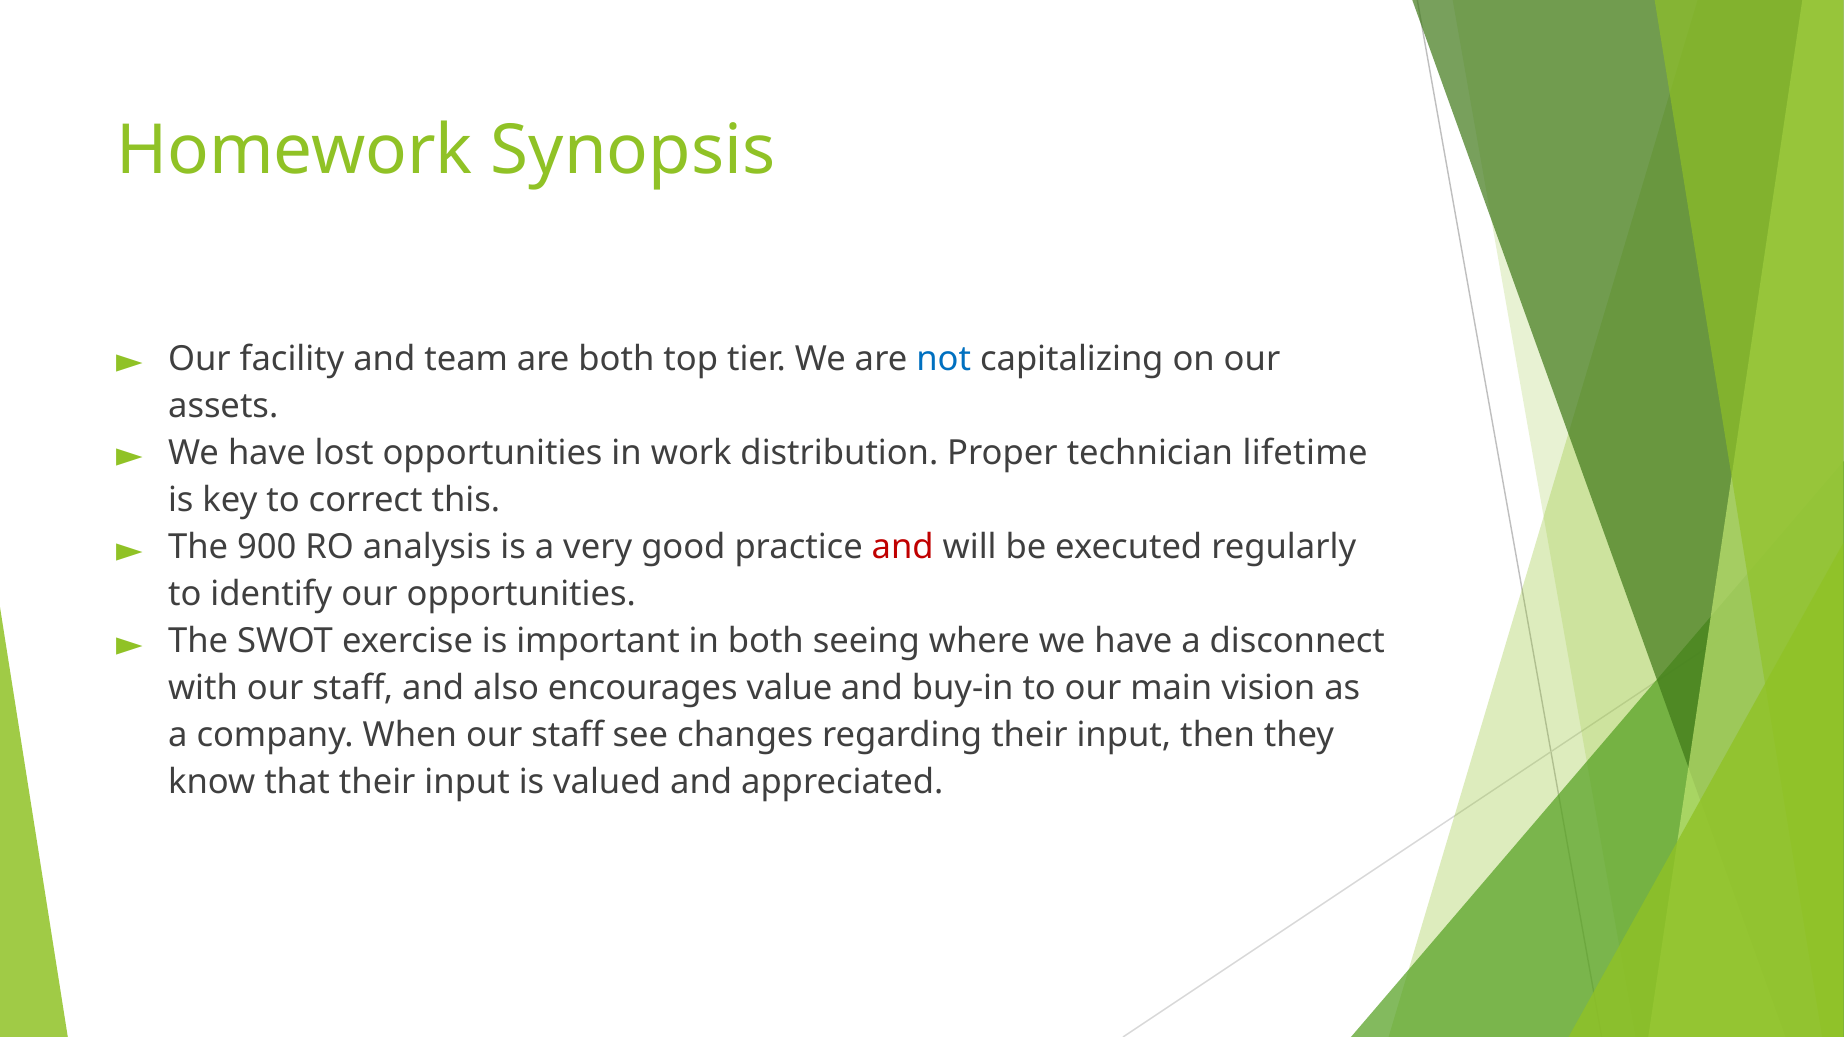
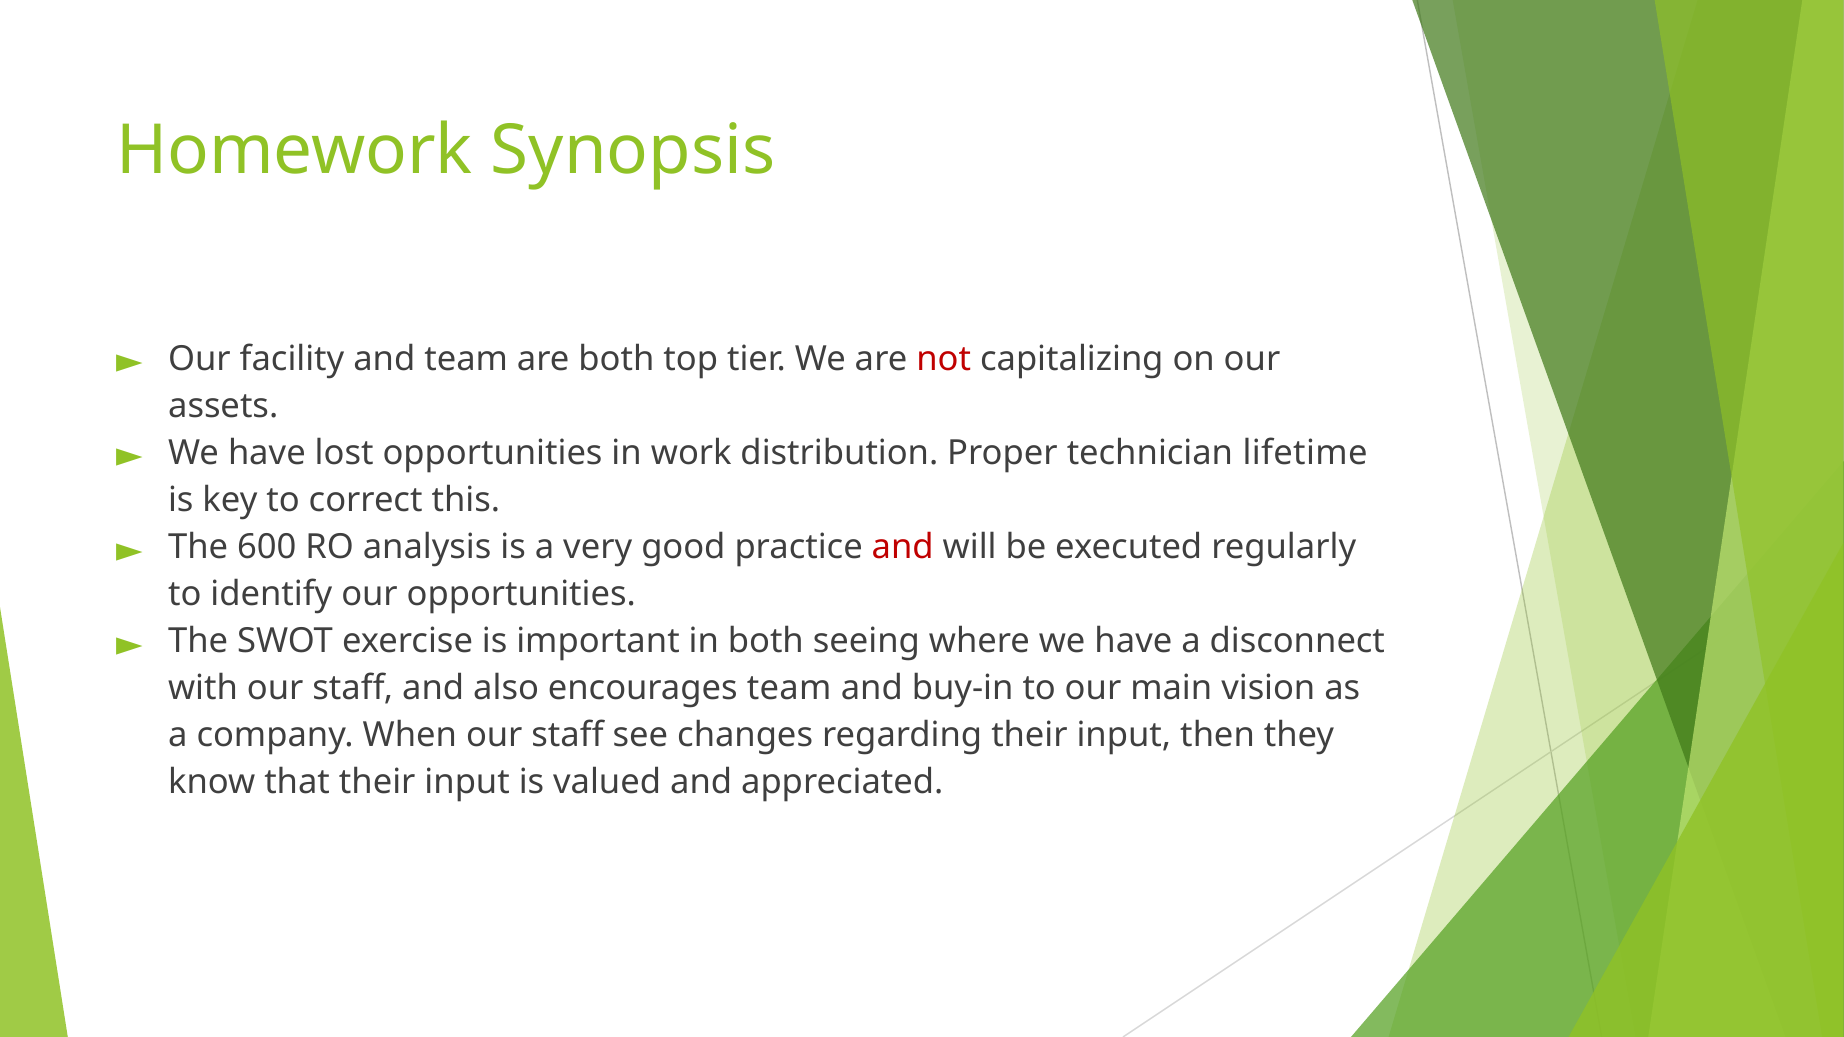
not colour: blue -> red
900: 900 -> 600
encourages value: value -> team
